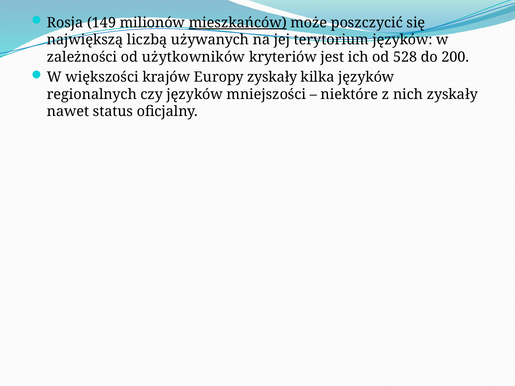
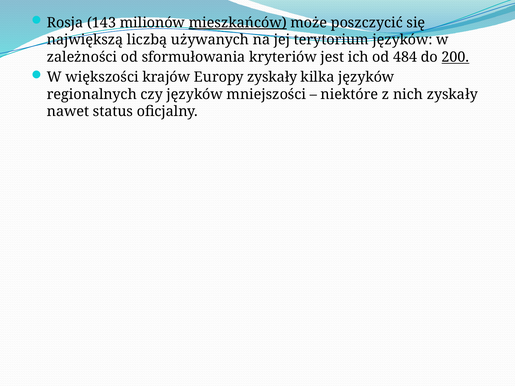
149: 149 -> 143
użytkowników: użytkowników -> sformułowania
528: 528 -> 484
200 underline: none -> present
